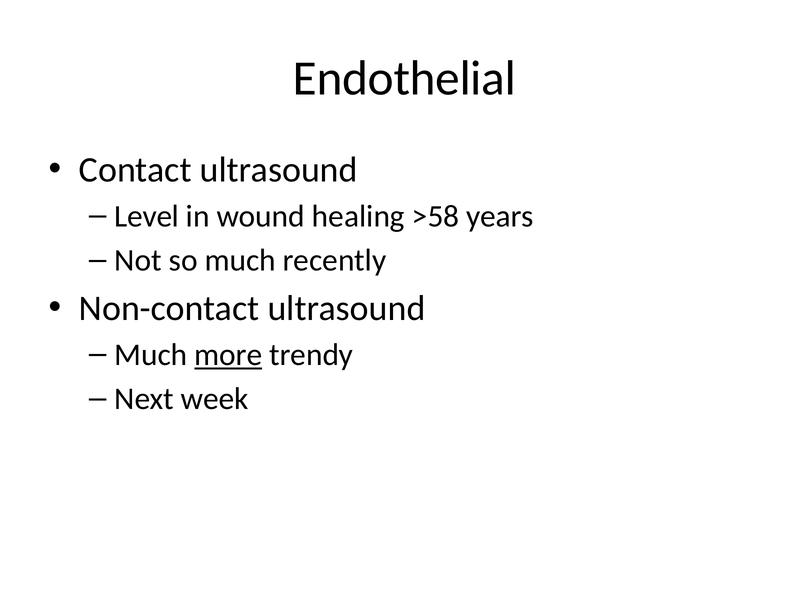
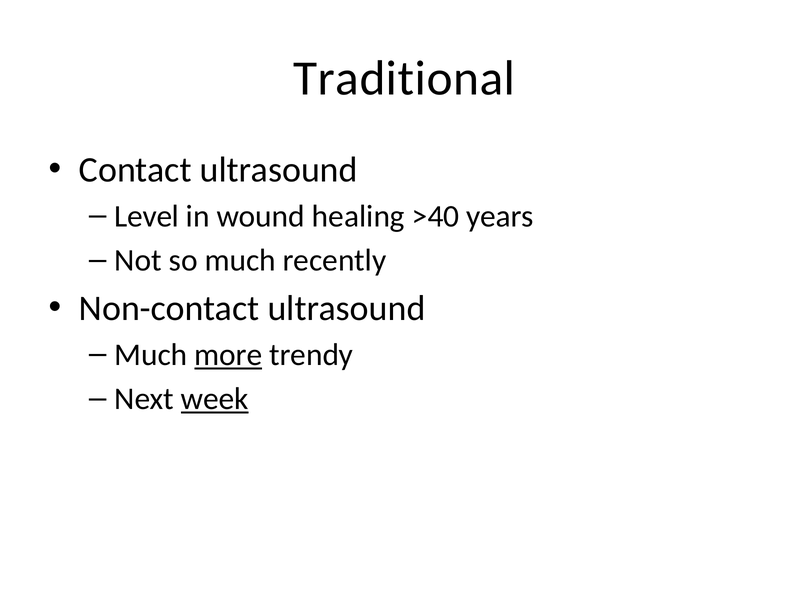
Endothelial: Endothelial -> Traditional
>58: >58 -> >40
week underline: none -> present
